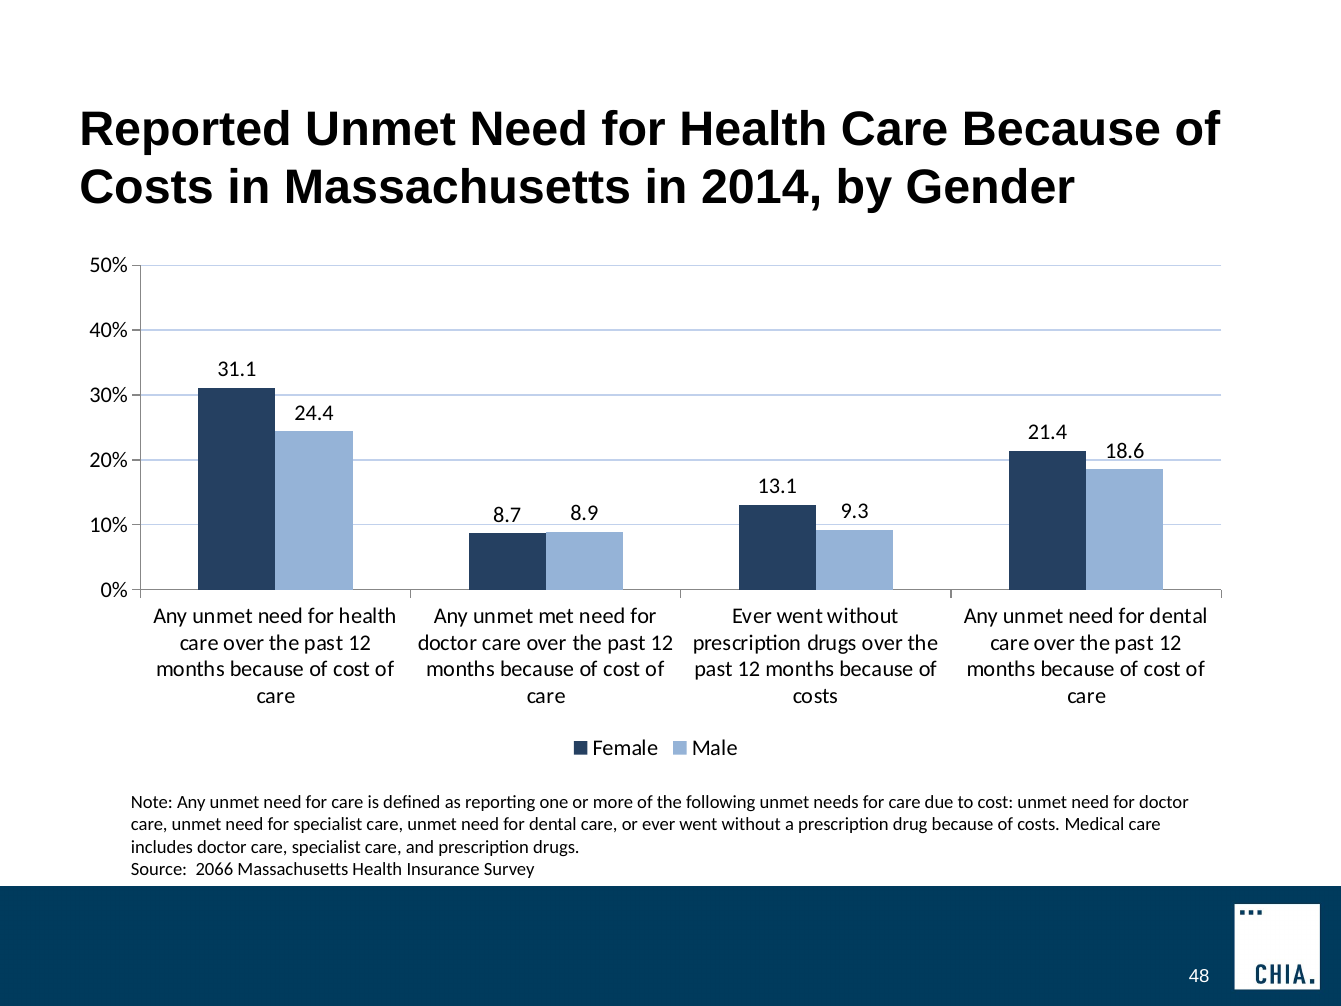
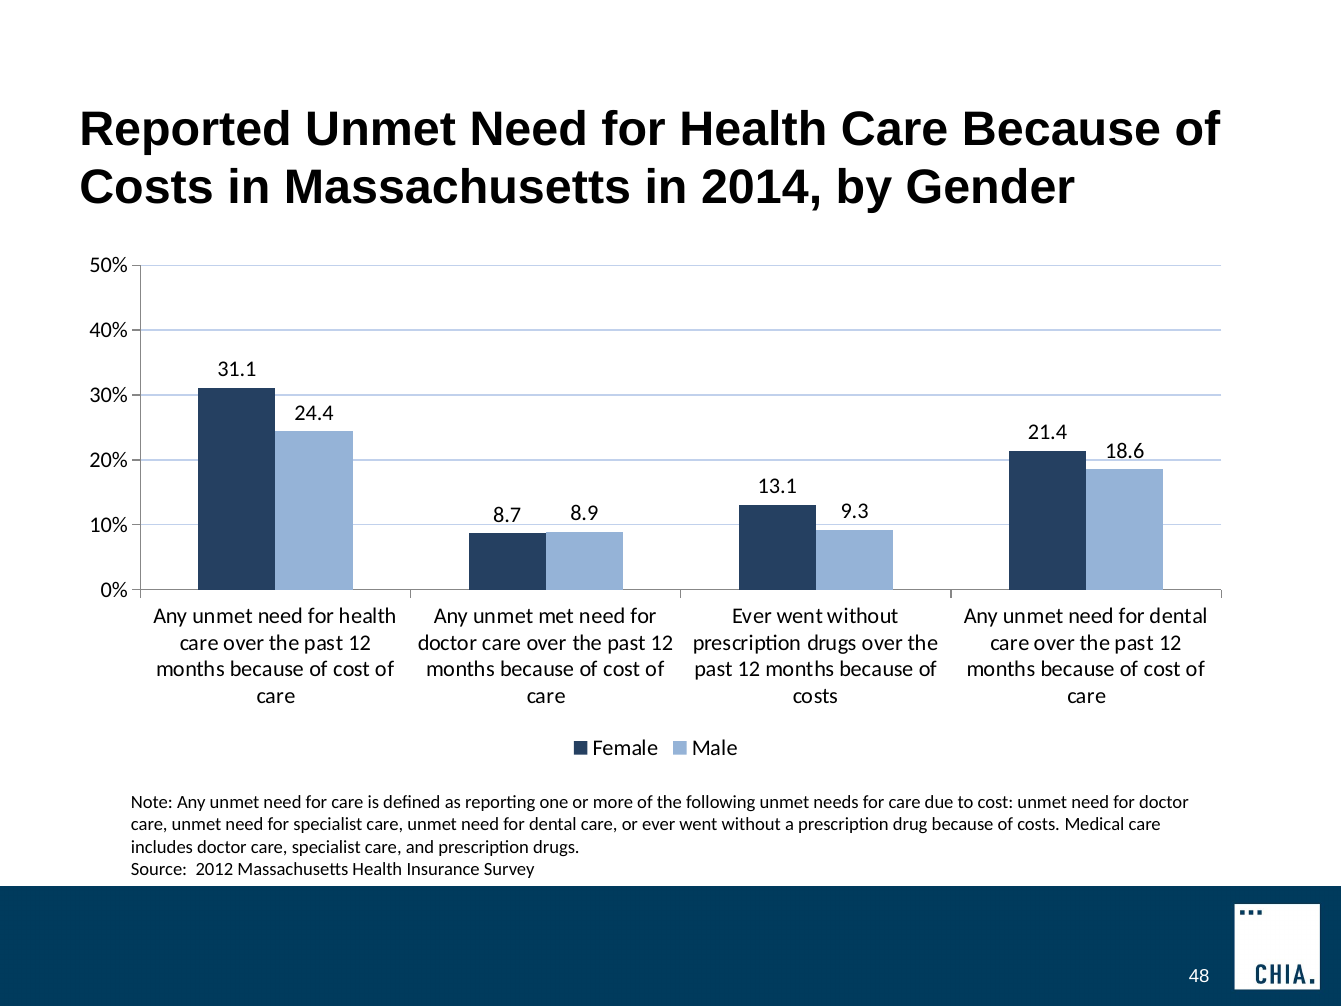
2066: 2066 -> 2012
